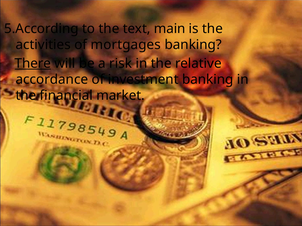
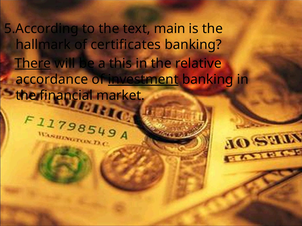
activities: activities -> hallmark
mortgages: mortgages -> certificates
risk: risk -> this
investment underline: none -> present
